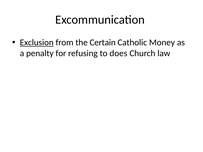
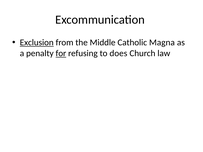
Certain: Certain -> Middle
Money: Money -> Magna
for underline: none -> present
